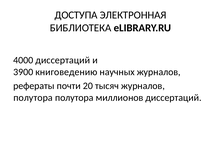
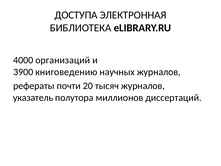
4000 диссертаций: диссертаций -> организаций
полутора at (33, 97): полутора -> указатель
